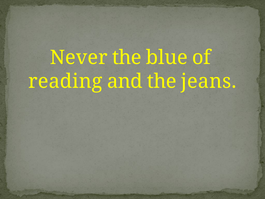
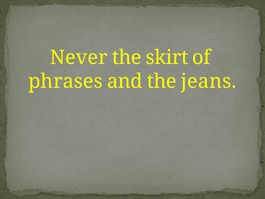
blue: blue -> skirt
reading: reading -> phrases
